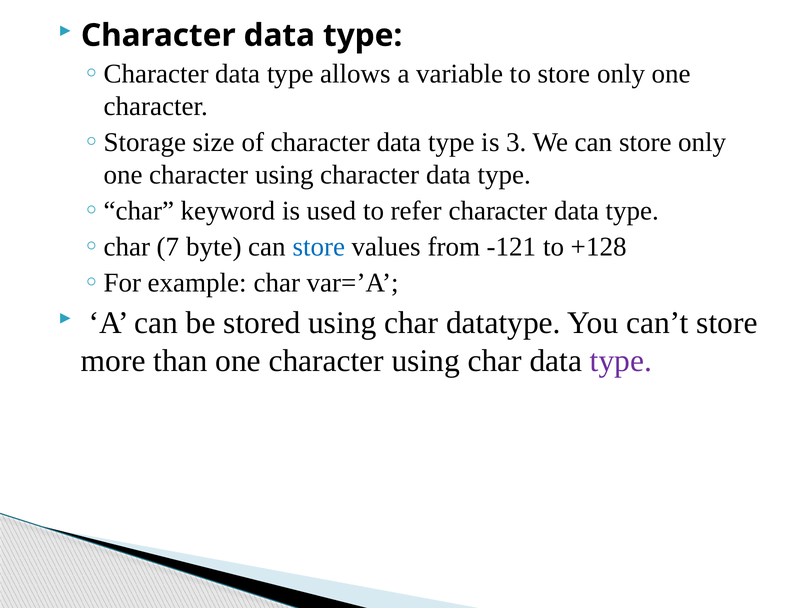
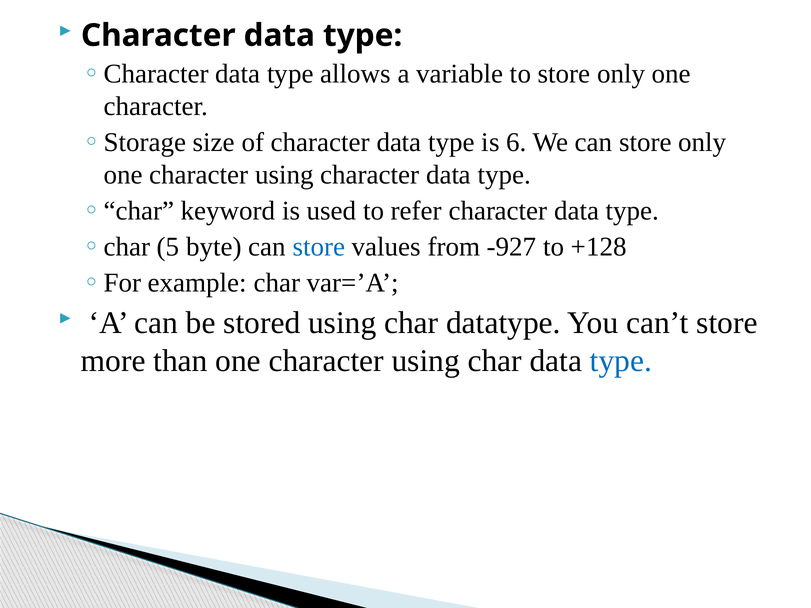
3: 3 -> 6
7: 7 -> 5
-121: -121 -> -927
type at (621, 361) colour: purple -> blue
